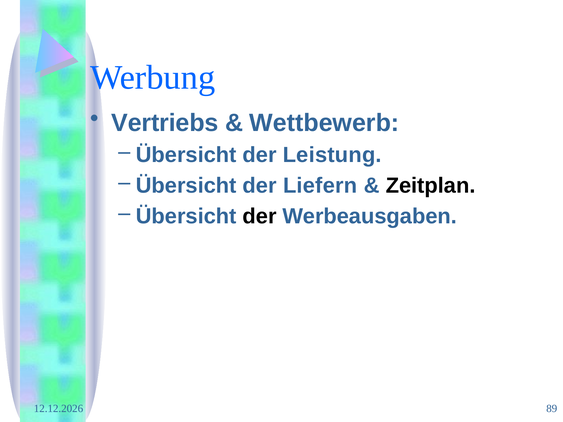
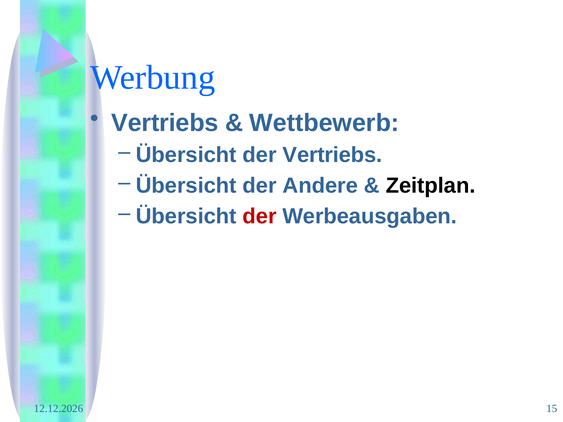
der Leistung: Leistung -> Vertriebs
Liefern: Liefern -> Andere
der at (260, 217) colour: black -> red
89: 89 -> 15
